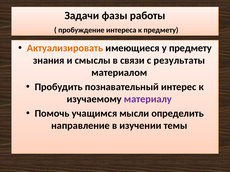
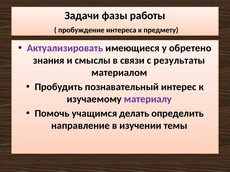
Актуализировать colour: orange -> purple
у предмету: предмету -> обретено
мысли: мысли -> делать
